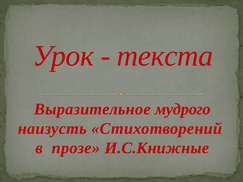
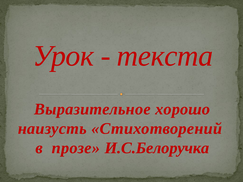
мудрого: мудрого -> хорошо
И.С.Книжные: И.С.Книжные -> И.С.Белоручка
